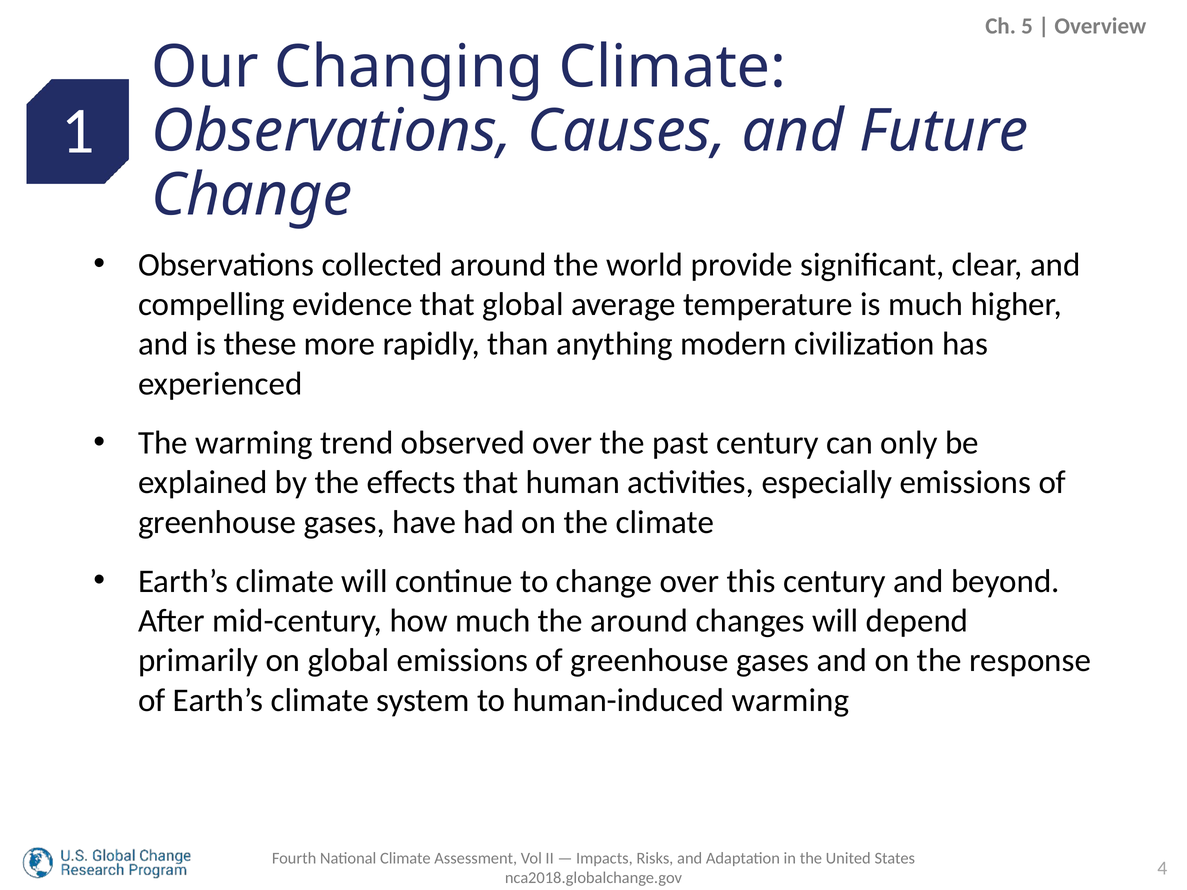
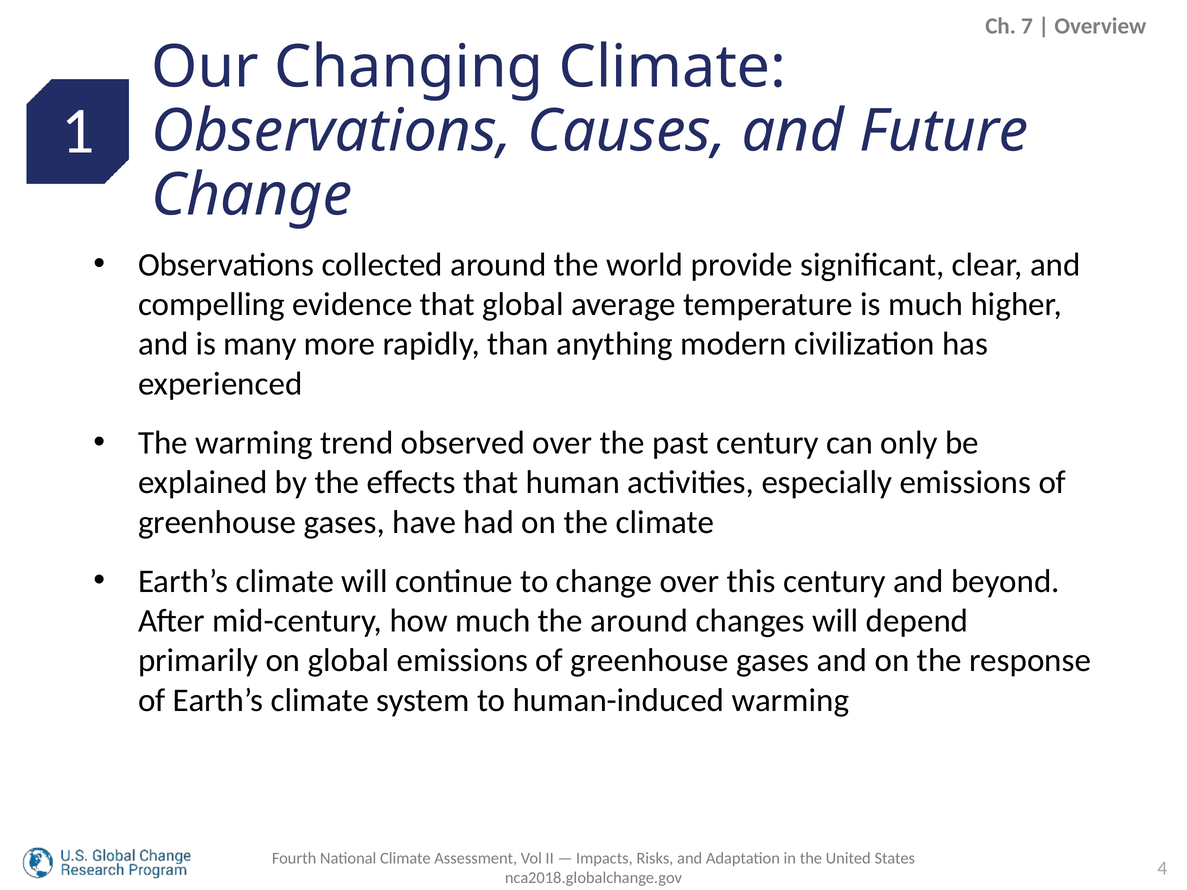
5: 5 -> 7
these: these -> many
